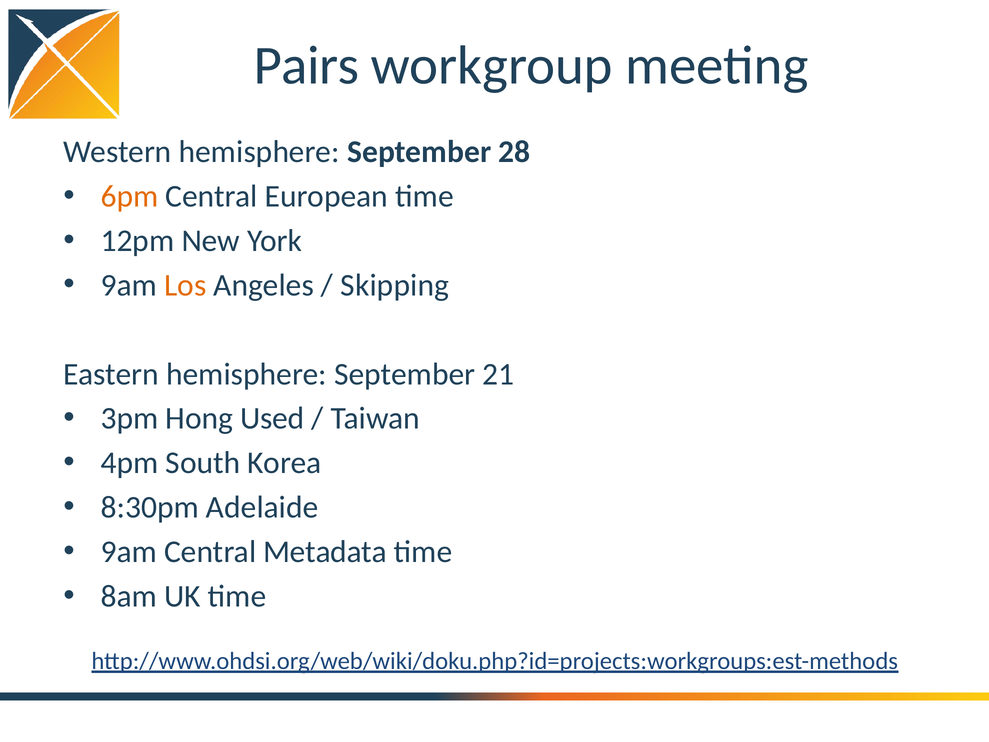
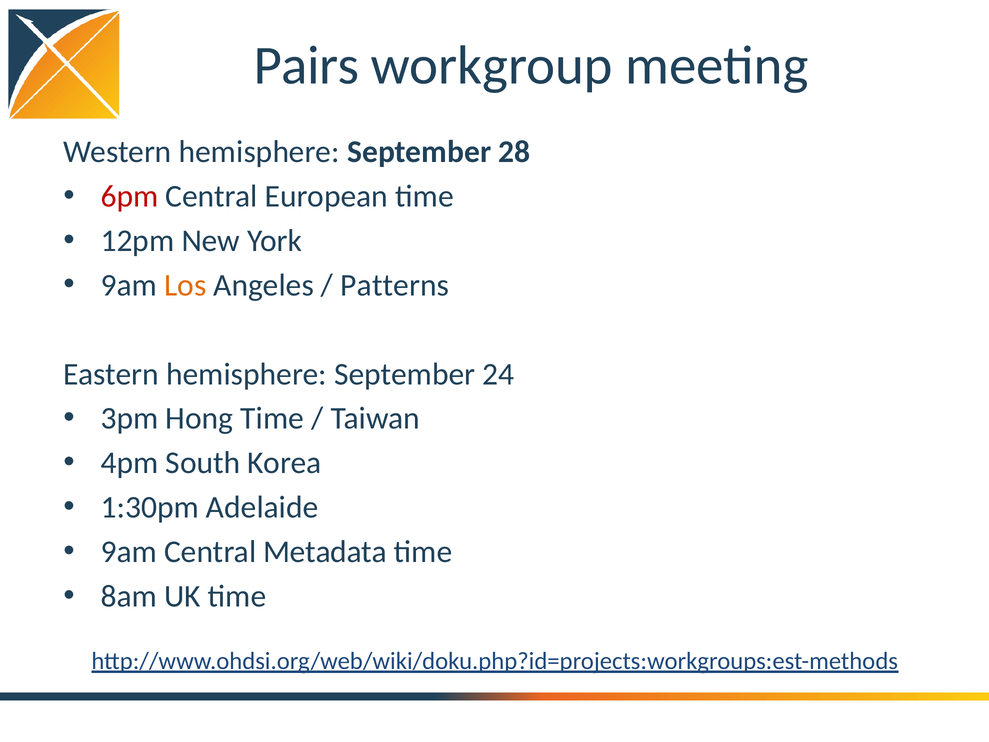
6pm colour: orange -> red
Skipping: Skipping -> Patterns
21: 21 -> 24
Hong Used: Used -> Time
8:30pm: 8:30pm -> 1:30pm
